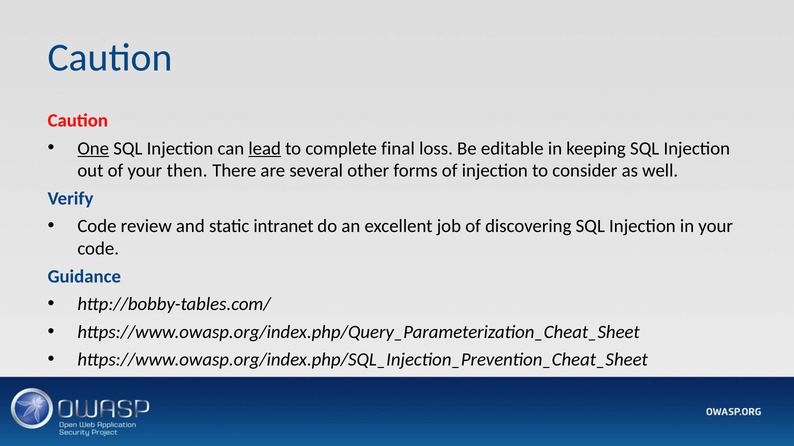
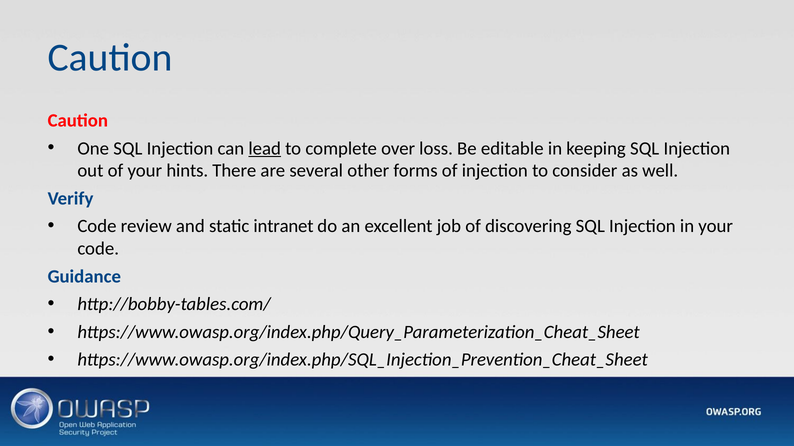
One underline: present -> none
final: final -> over
then: then -> hints
